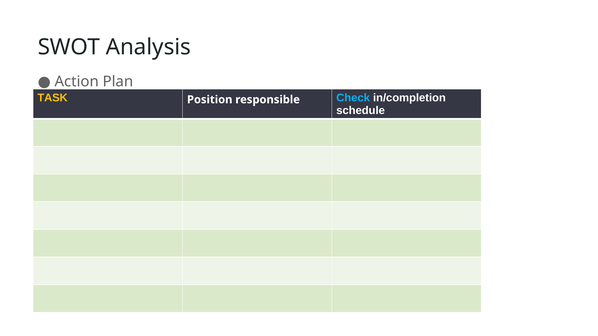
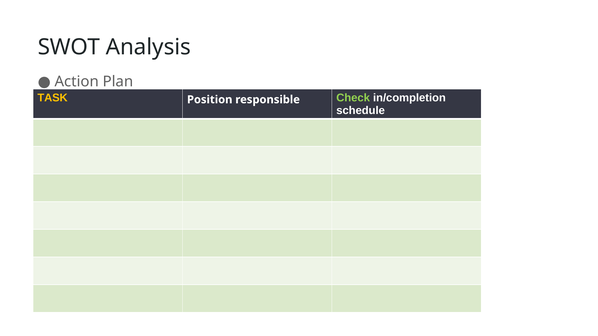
Check colour: light blue -> light green
